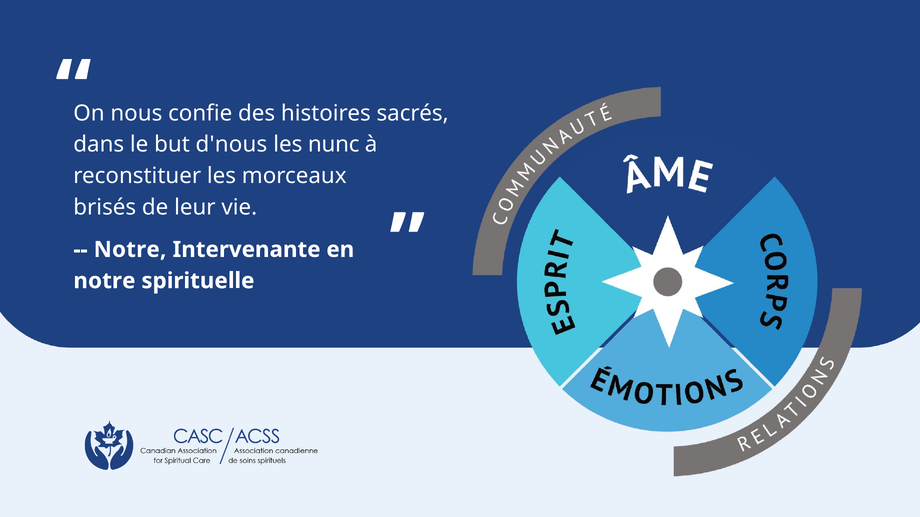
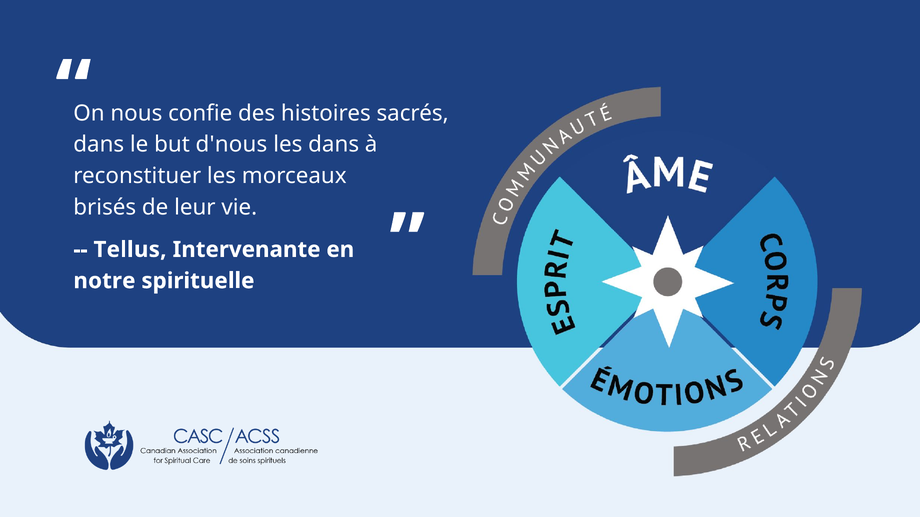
les nunc: nunc -> dans
Notre at (130, 250): Notre -> Tellus
